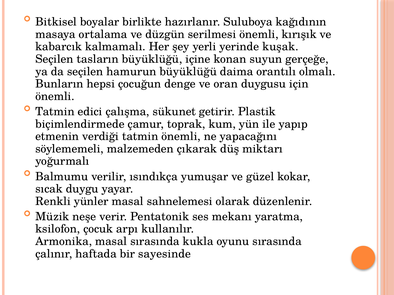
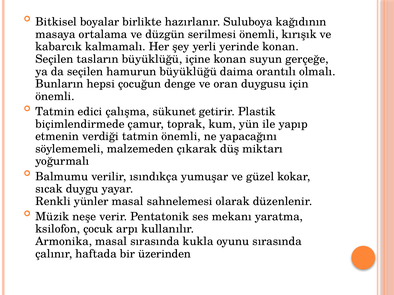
yerinde kuşak: kuşak -> konan
sayesinde: sayesinde -> üzerinden
